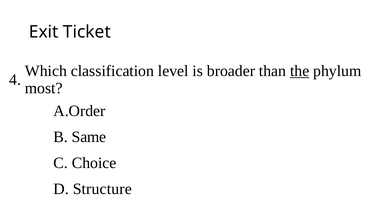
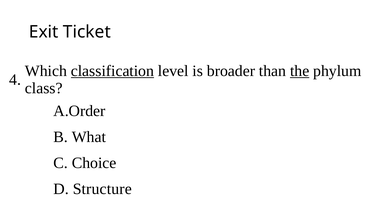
classification underline: none -> present
most: most -> class
Same: Same -> What
